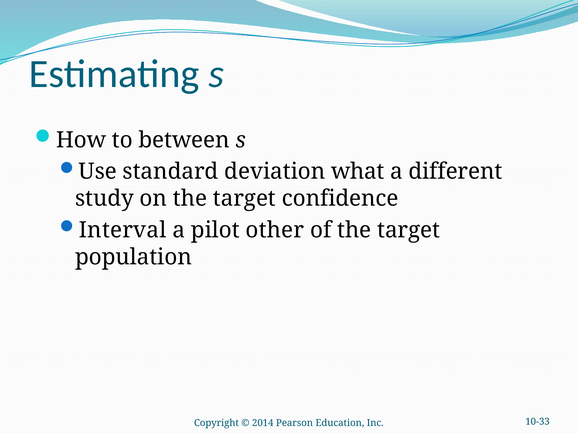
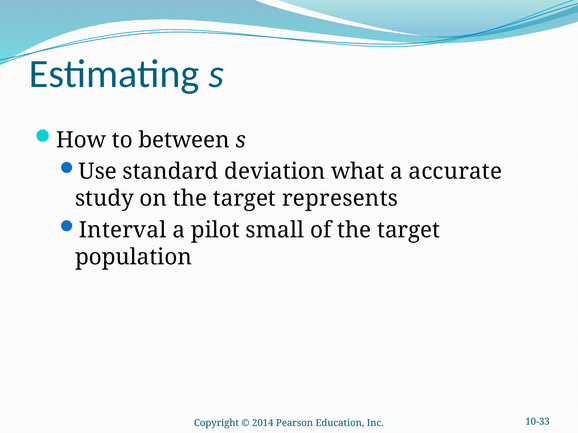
different: different -> accurate
confidence: confidence -> represents
other: other -> small
